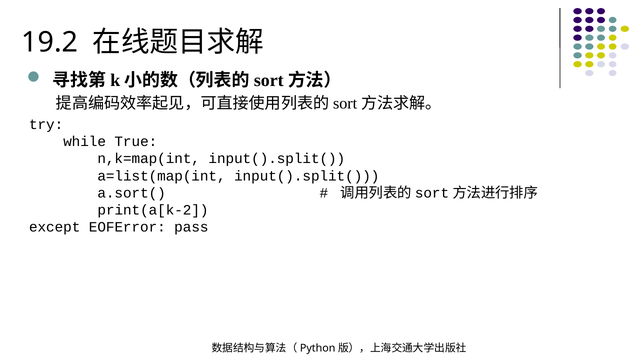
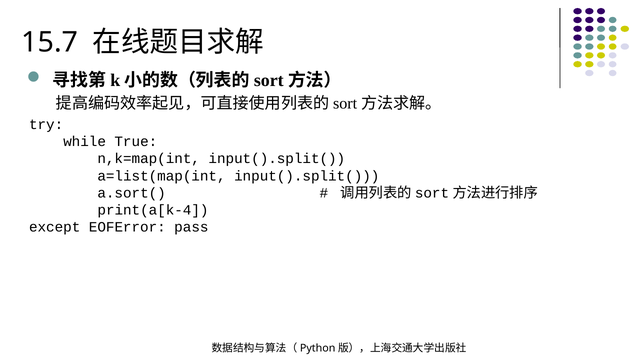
19.2: 19.2 -> 15.7
print(a[k-2: print(a[k-2 -> print(a[k-4
